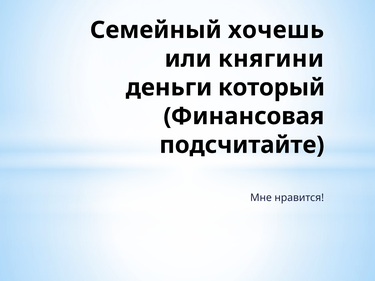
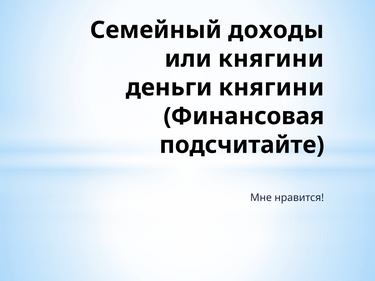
хочешь: хочешь -> доходы
деньги который: который -> княгини
